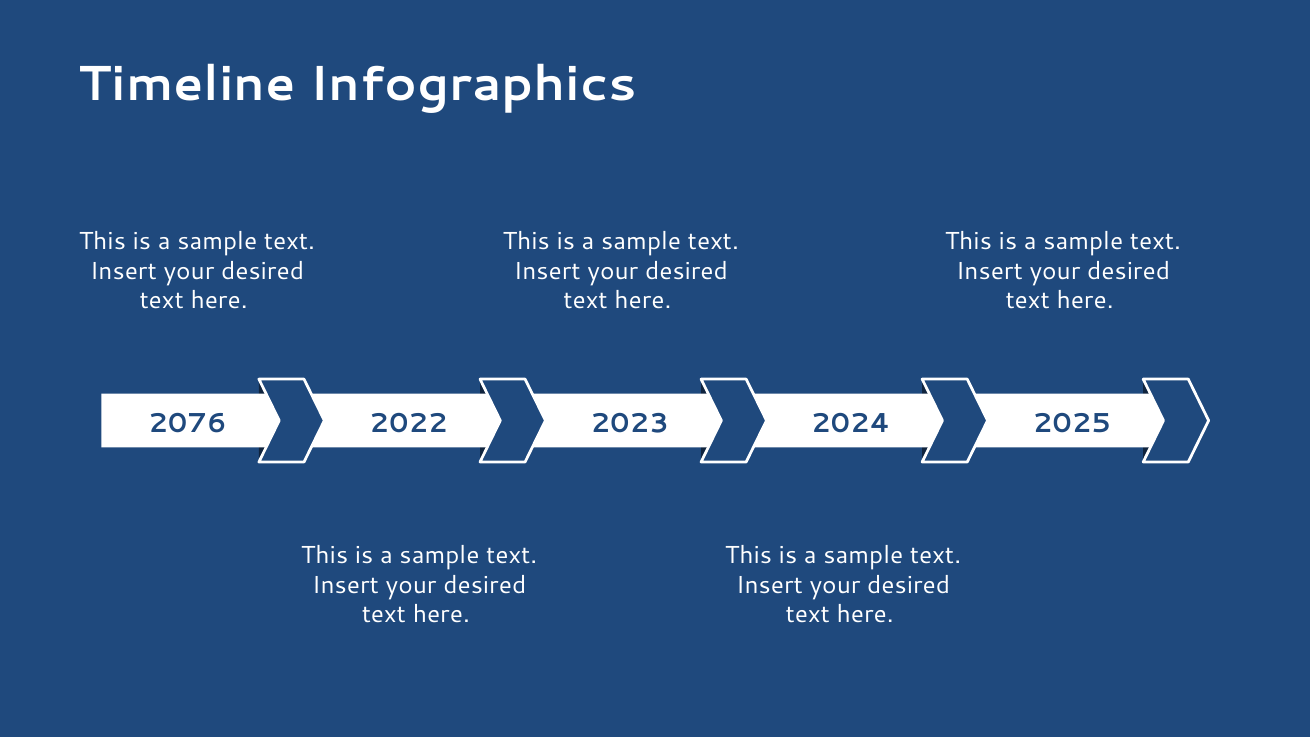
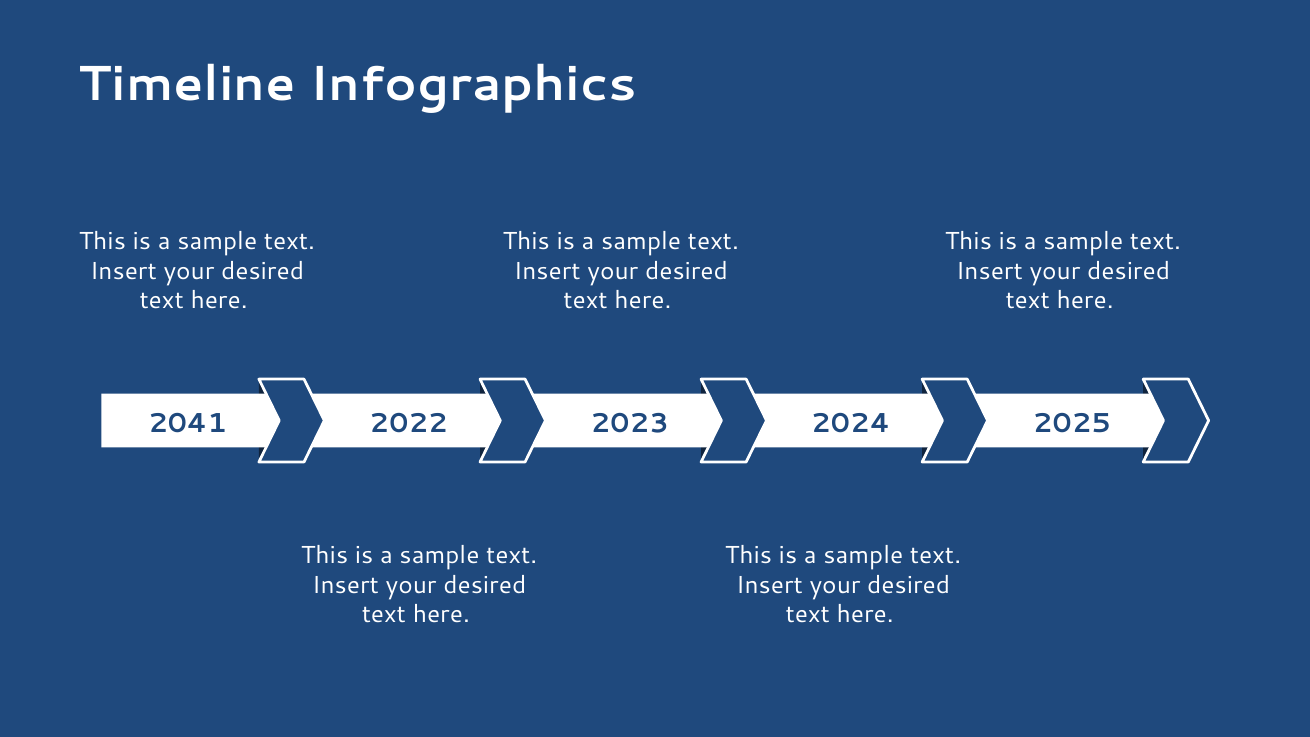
2076: 2076 -> 2041
